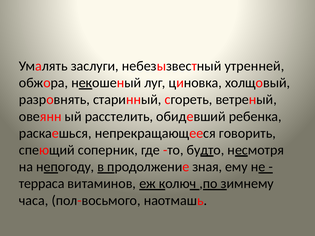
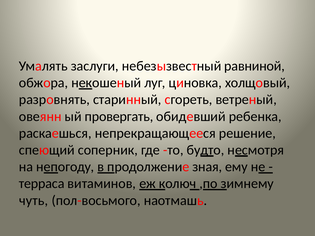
утренней: утренней -> равниной
расстелить: расстелить -> провергать
говорить: говорить -> решение
часа: часа -> чуть
